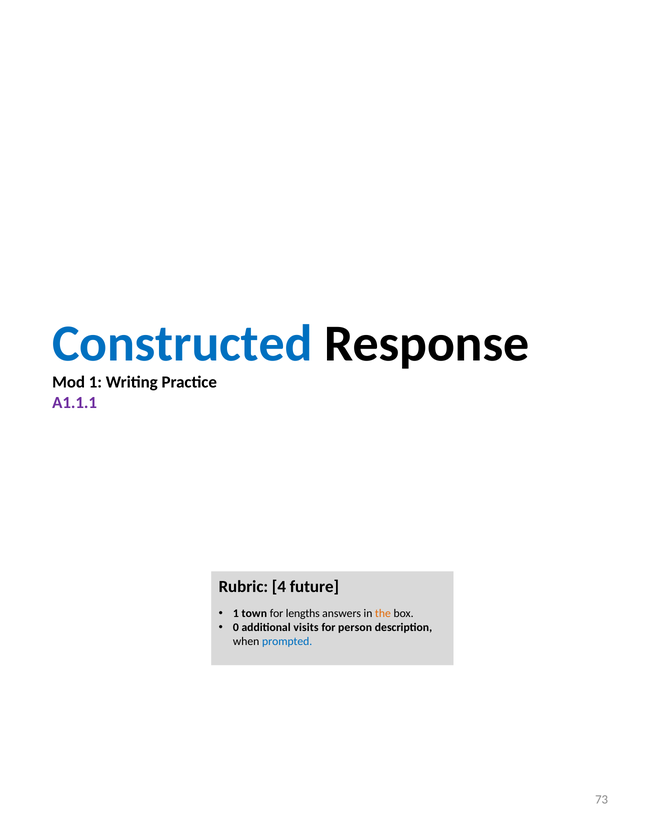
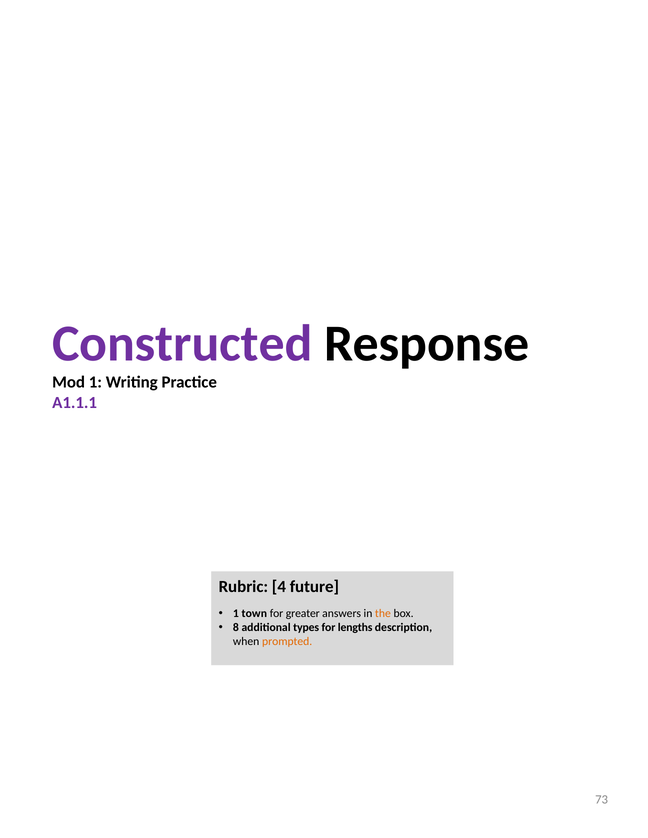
Constructed colour: blue -> purple
lengths: lengths -> greater
0: 0 -> 8
visits: visits -> types
person: person -> lengths
prompted colour: blue -> orange
